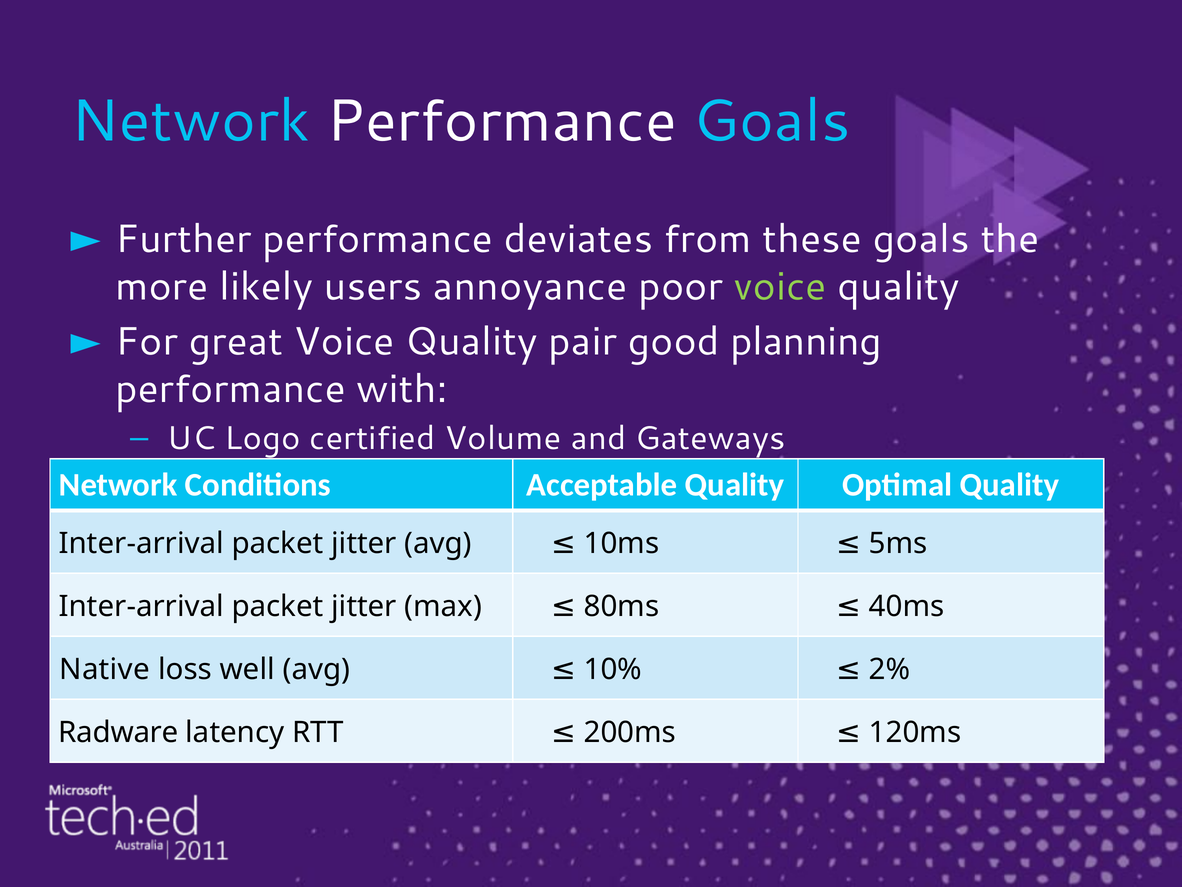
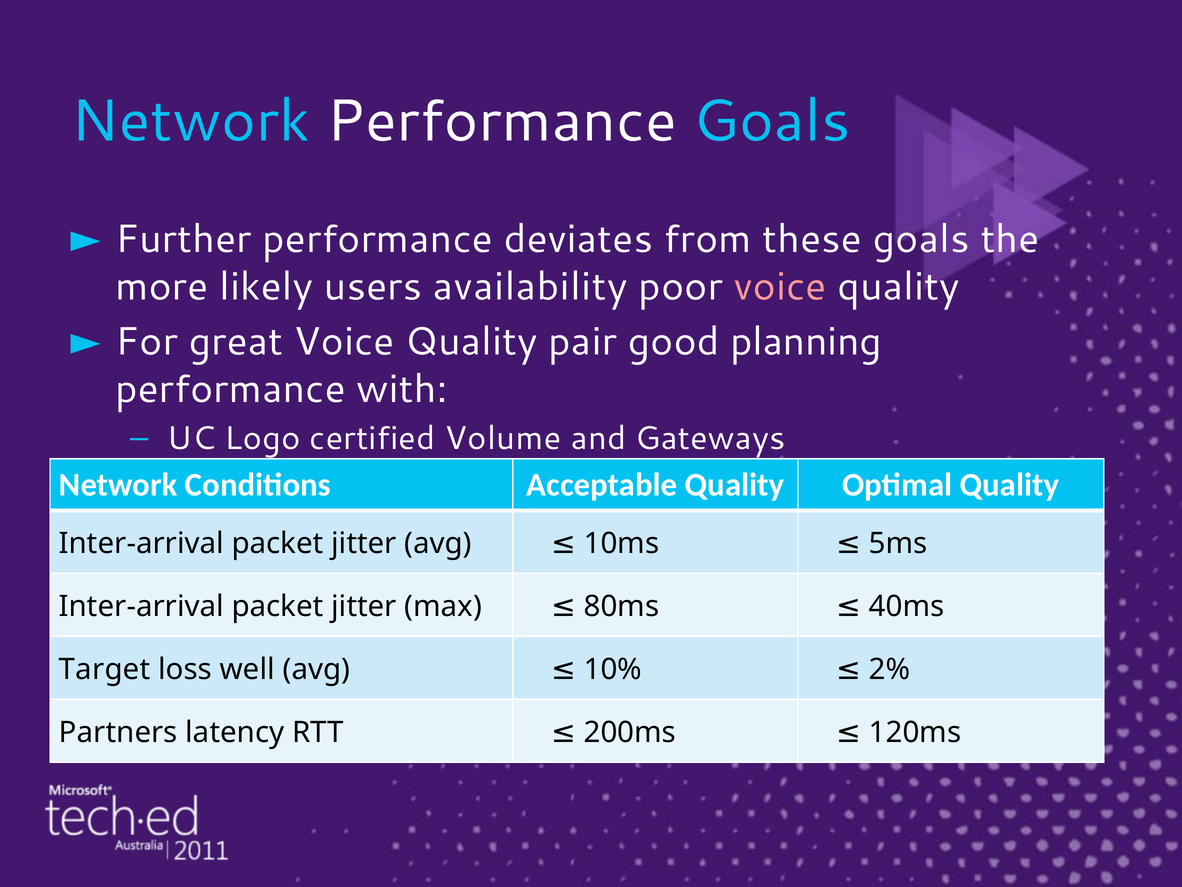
annoyance: annoyance -> availability
voice at (780, 286) colour: light green -> pink
Native: Native -> Target
Radware: Radware -> Partners
